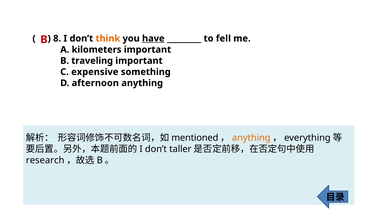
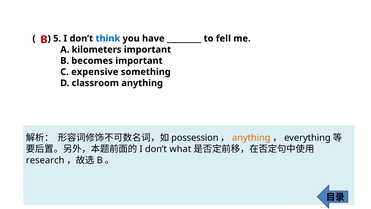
8: 8 -> 5
think colour: orange -> blue
have underline: present -> none
traveling: traveling -> becomes
afternoon: afternoon -> classroom
mentioned: mentioned -> possession
taller: taller -> what
